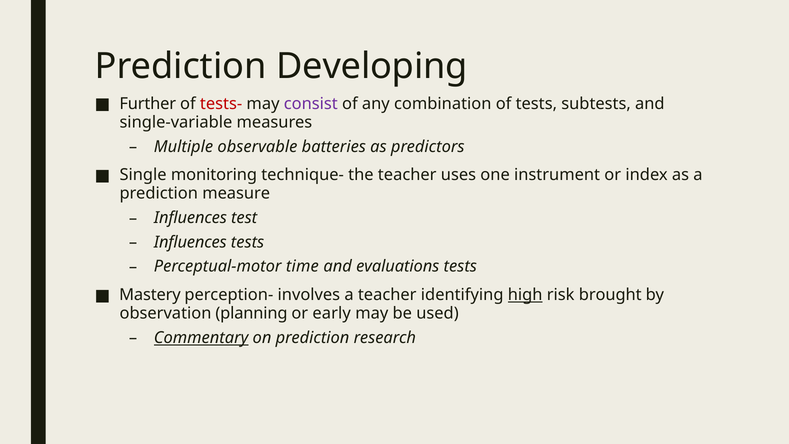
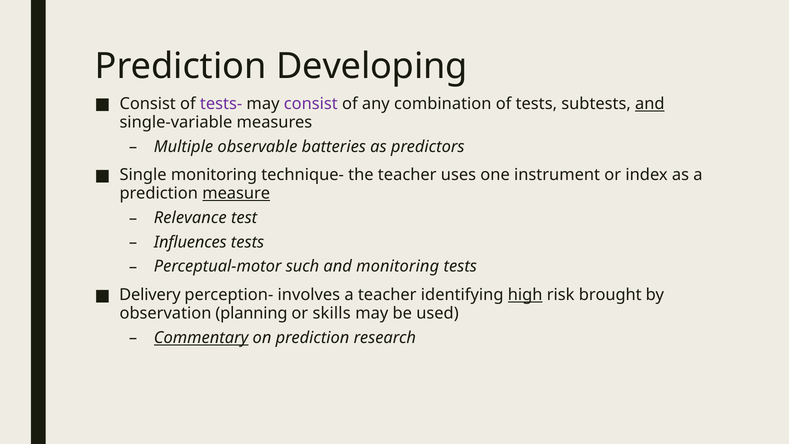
Further at (148, 104): Further -> Consist
tests- colour: red -> purple
and at (650, 104) underline: none -> present
measure underline: none -> present
Influences at (190, 218): Influences -> Relevance
time: time -> such
and evaluations: evaluations -> monitoring
Mastery: Mastery -> Delivery
early: early -> skills
